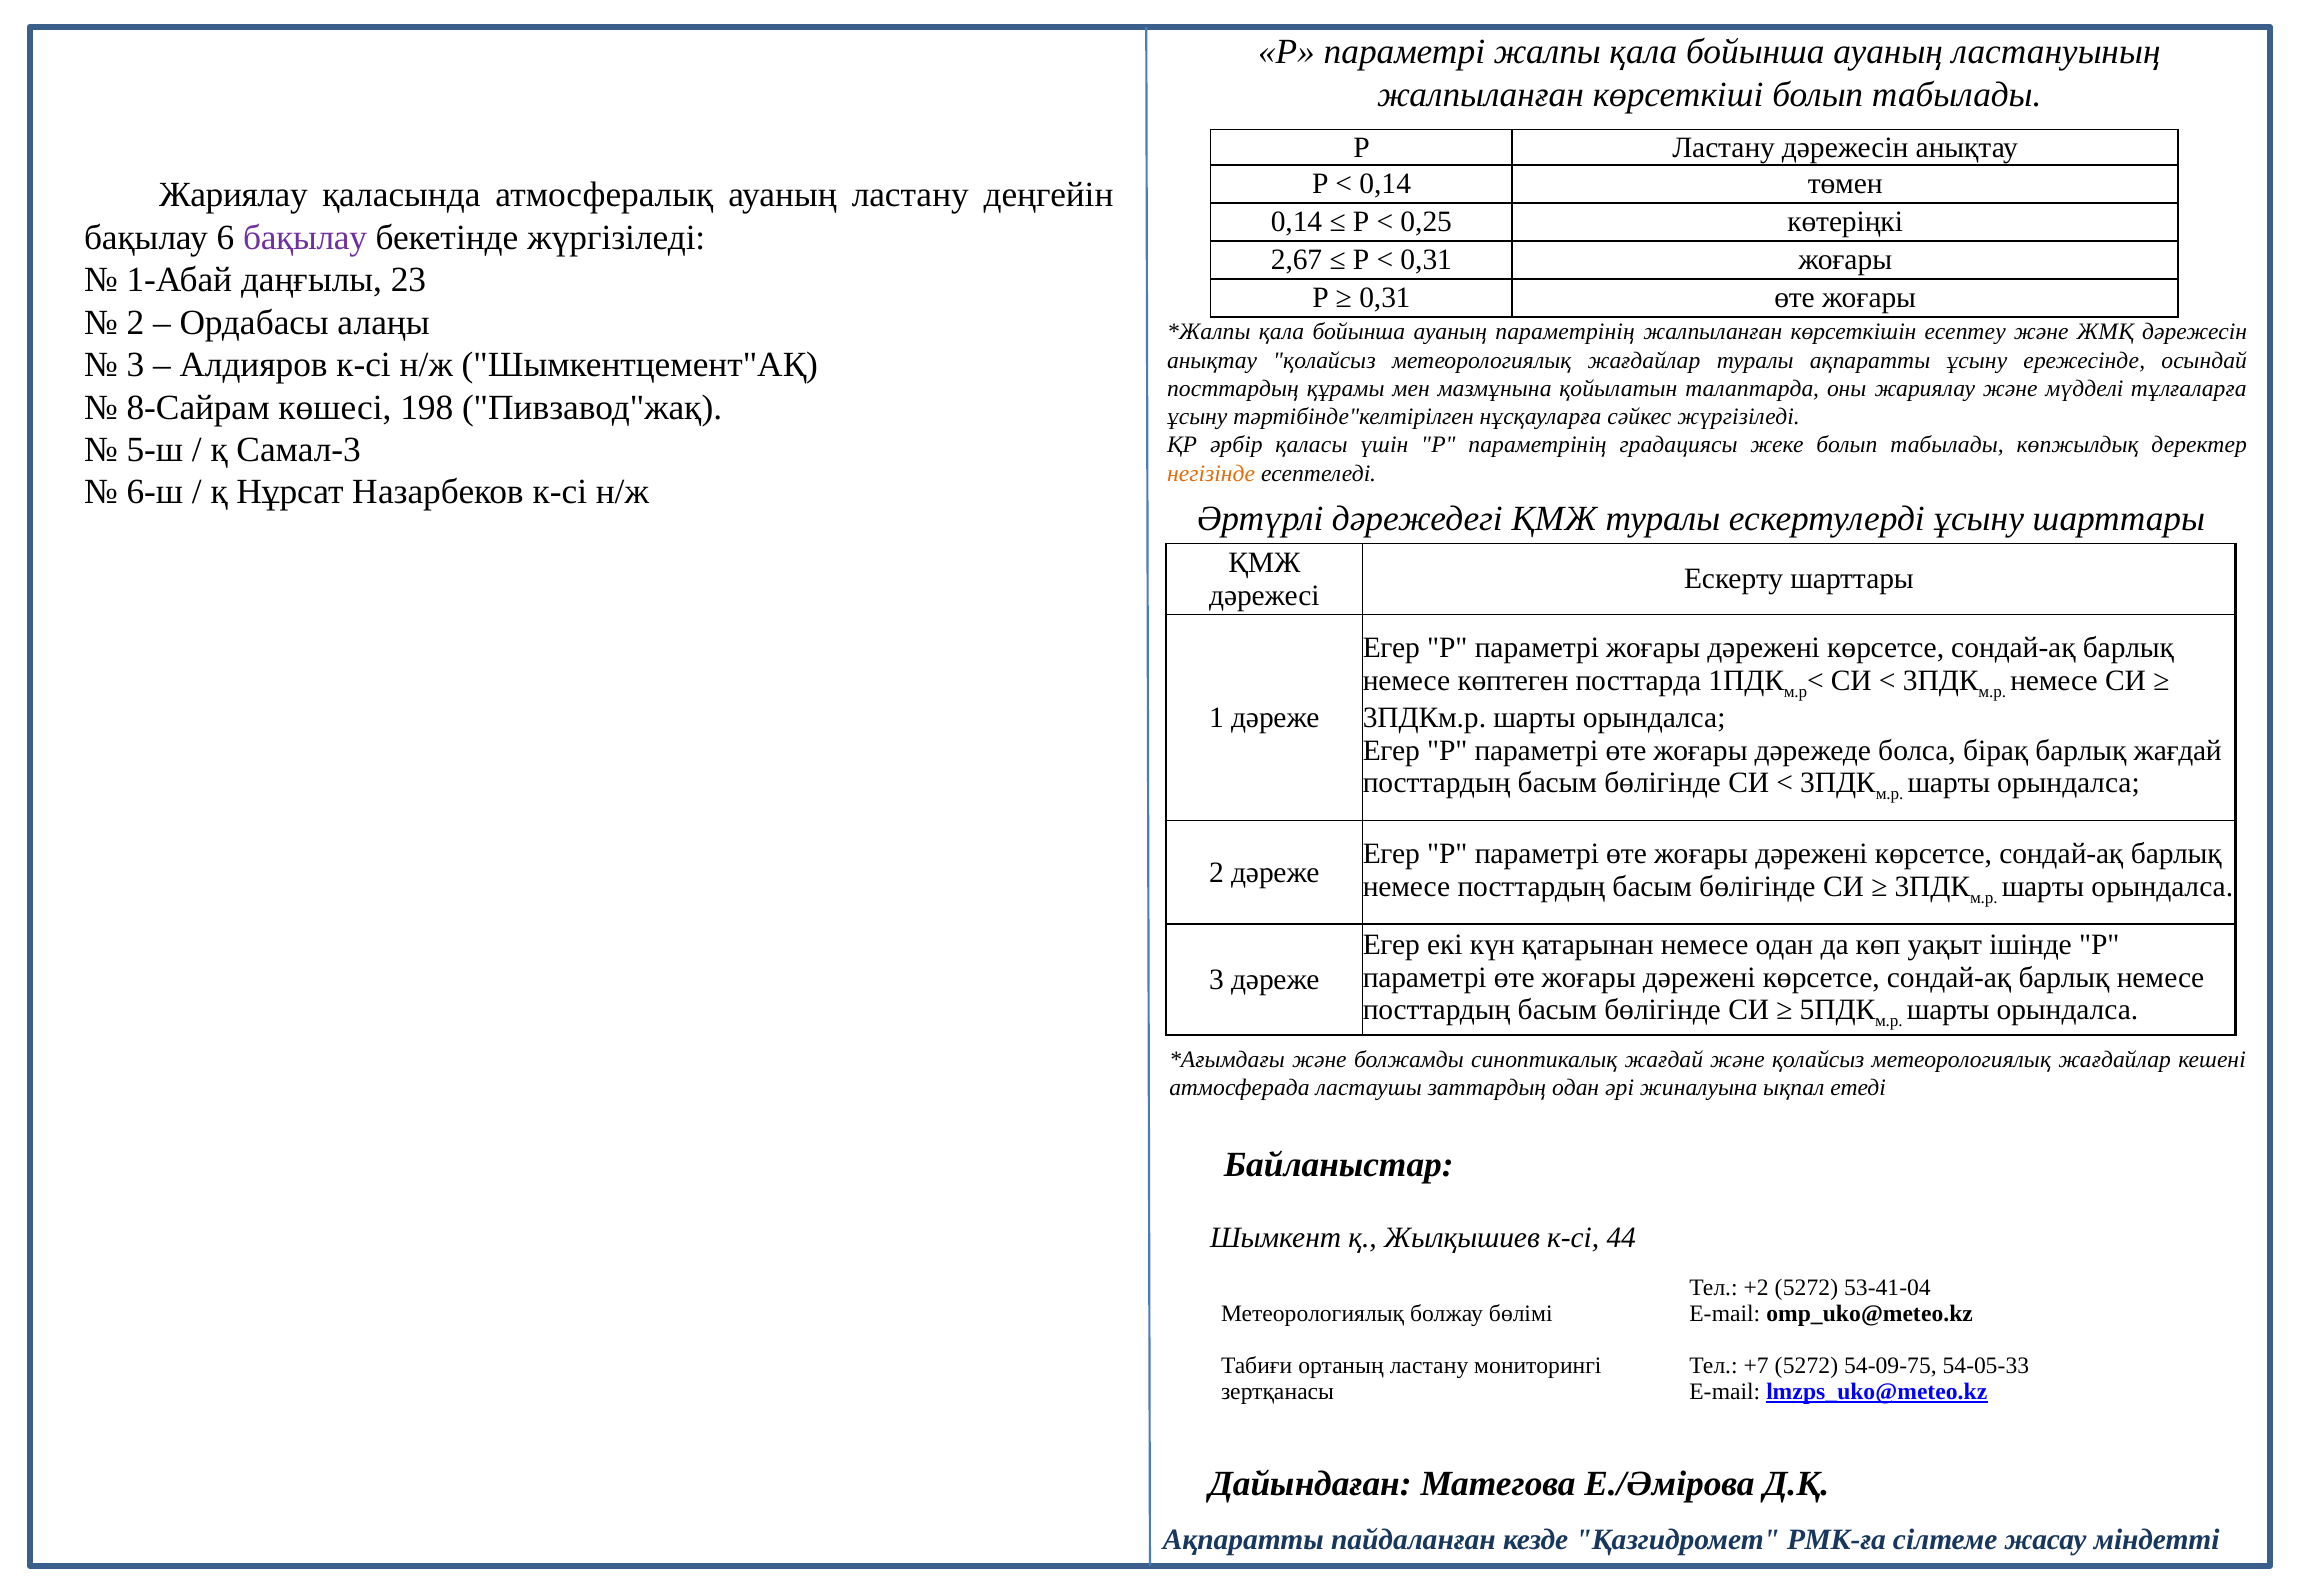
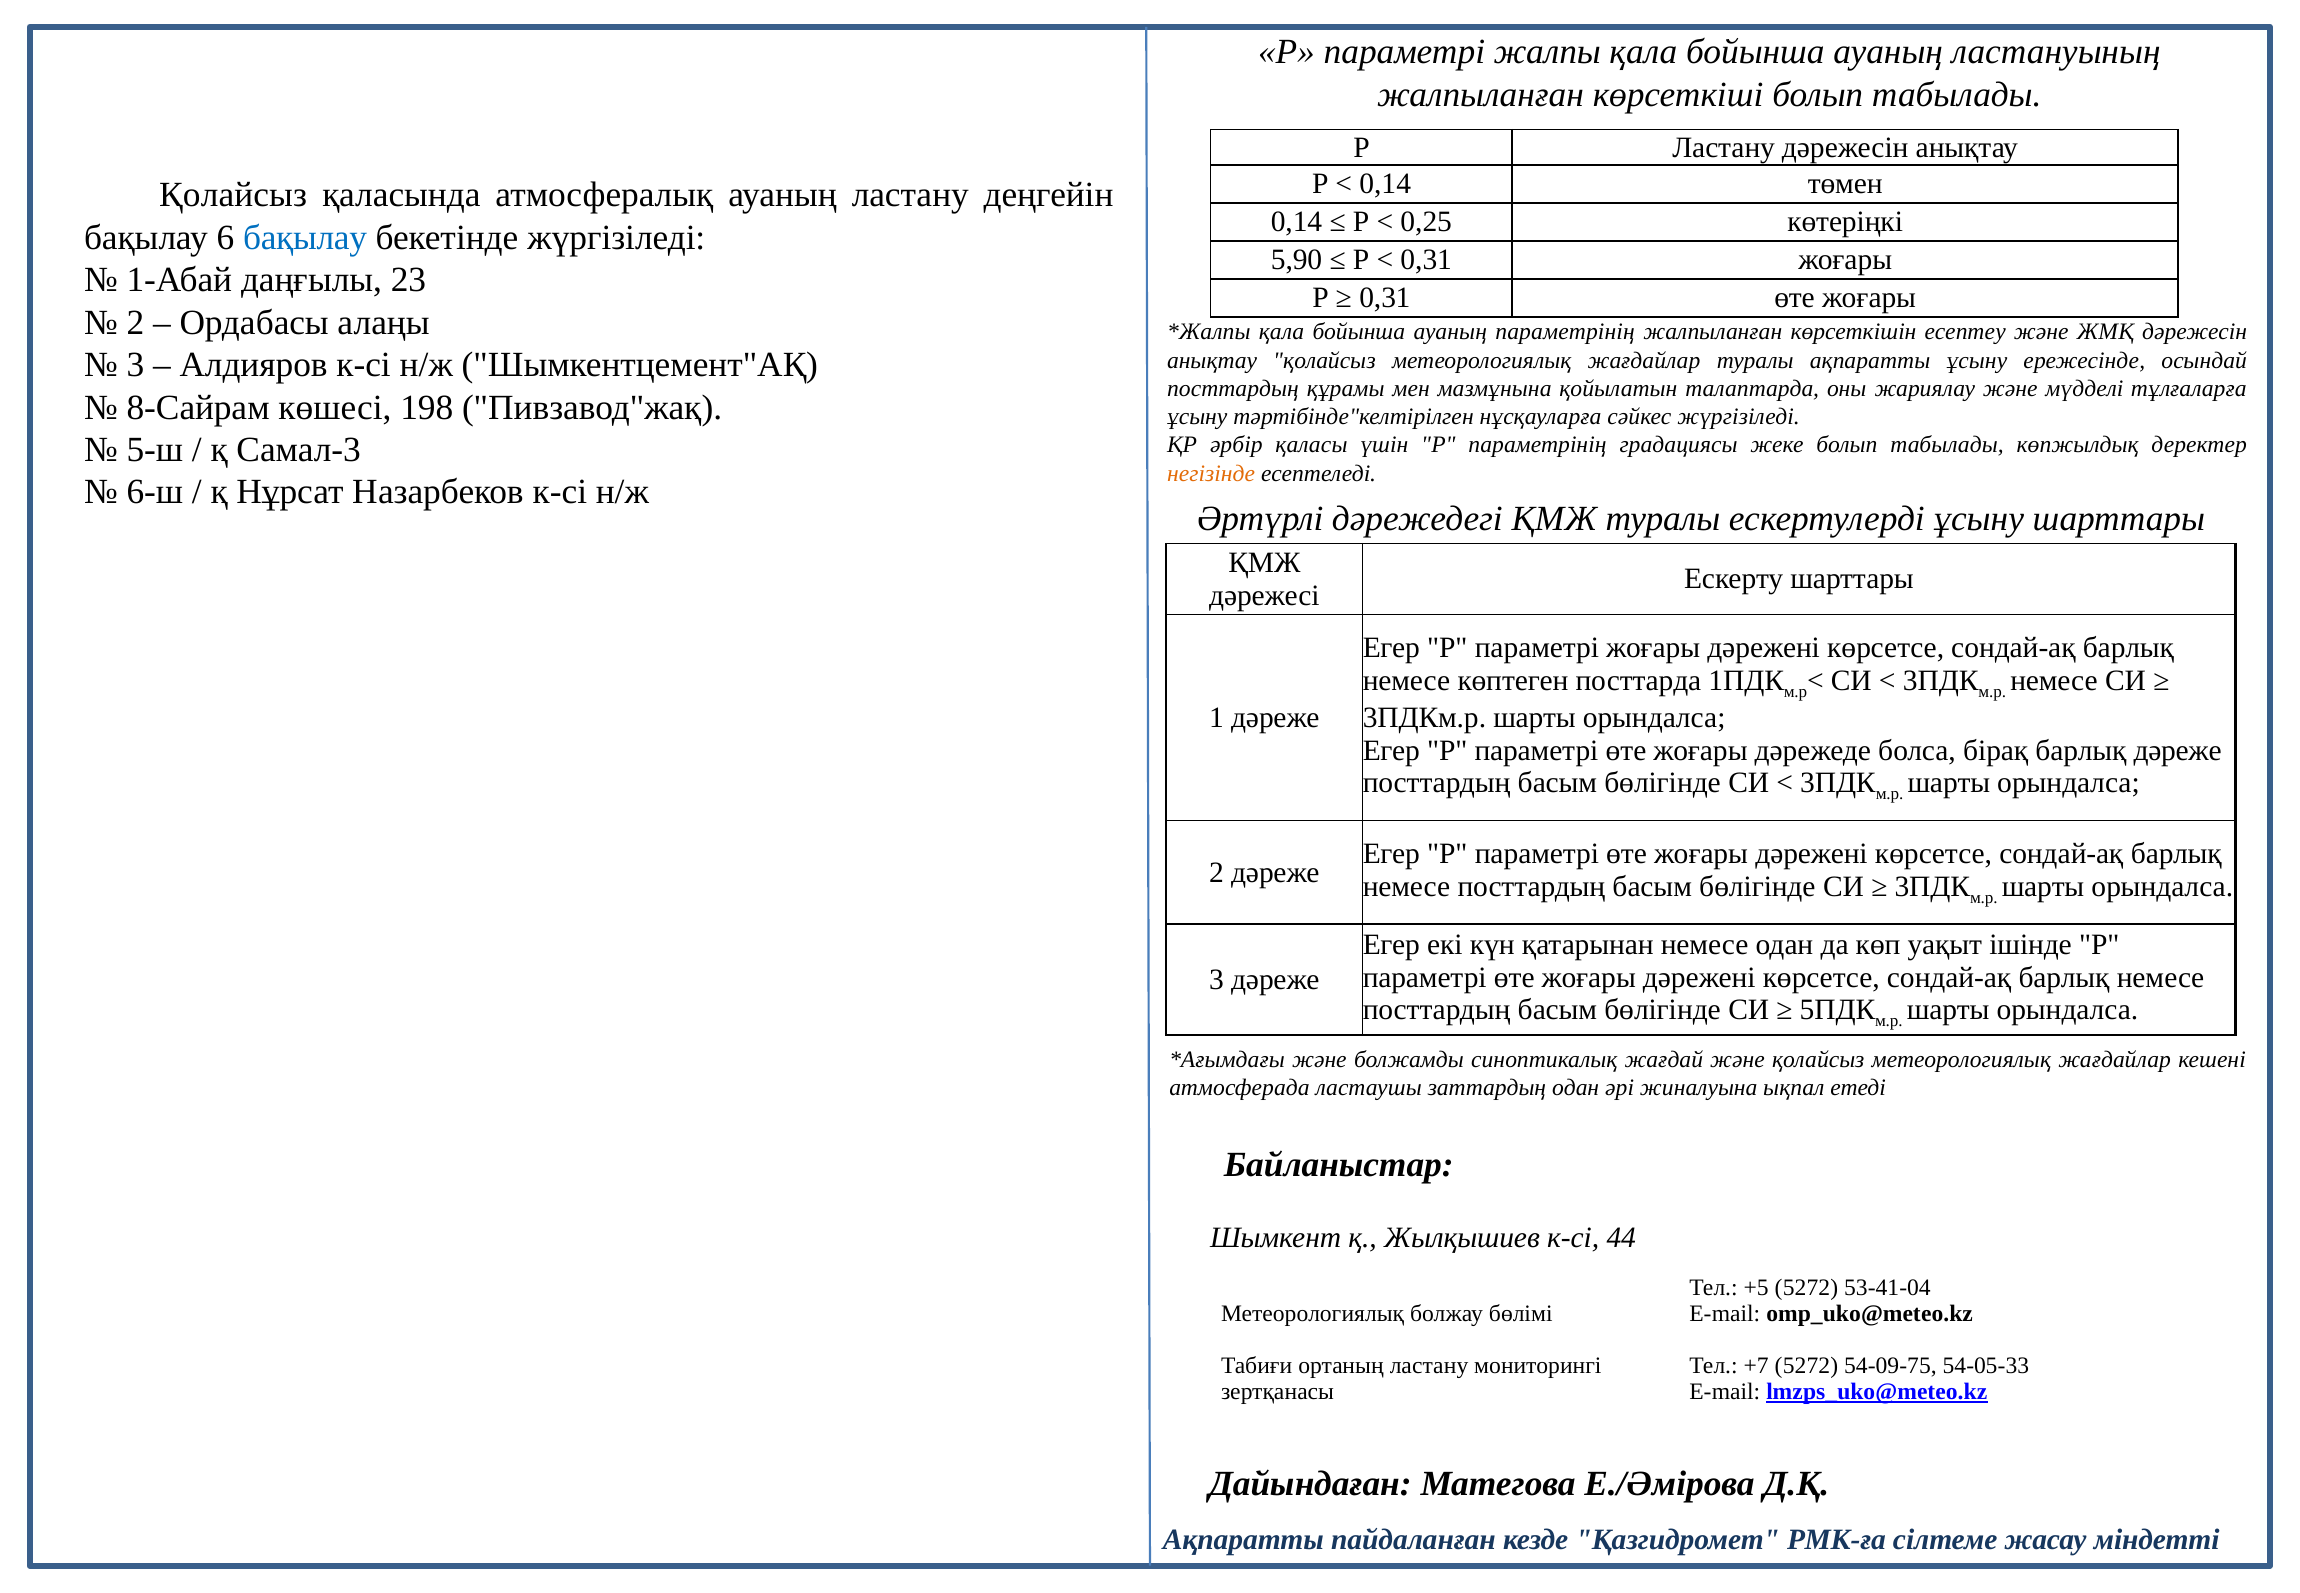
Жариялау at (233, 195): Жариялау -> Қолайсыз
бақылау at (305, 237) colour: purple -> blue
2,67: 2,67 -> 5,90
барлық жағдай: жағдай -> дәреже
+2: +2 -> +5
